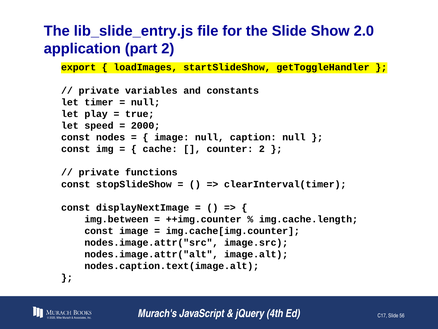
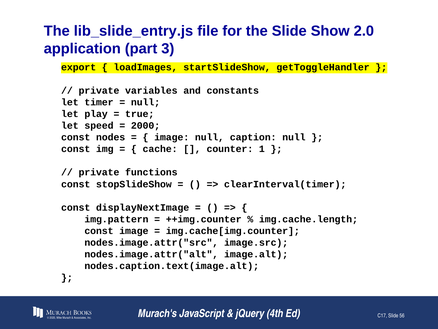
part 2: 2 -> 3
counter 2: 2 -> 1
img.between: img.between -> img.pattern
